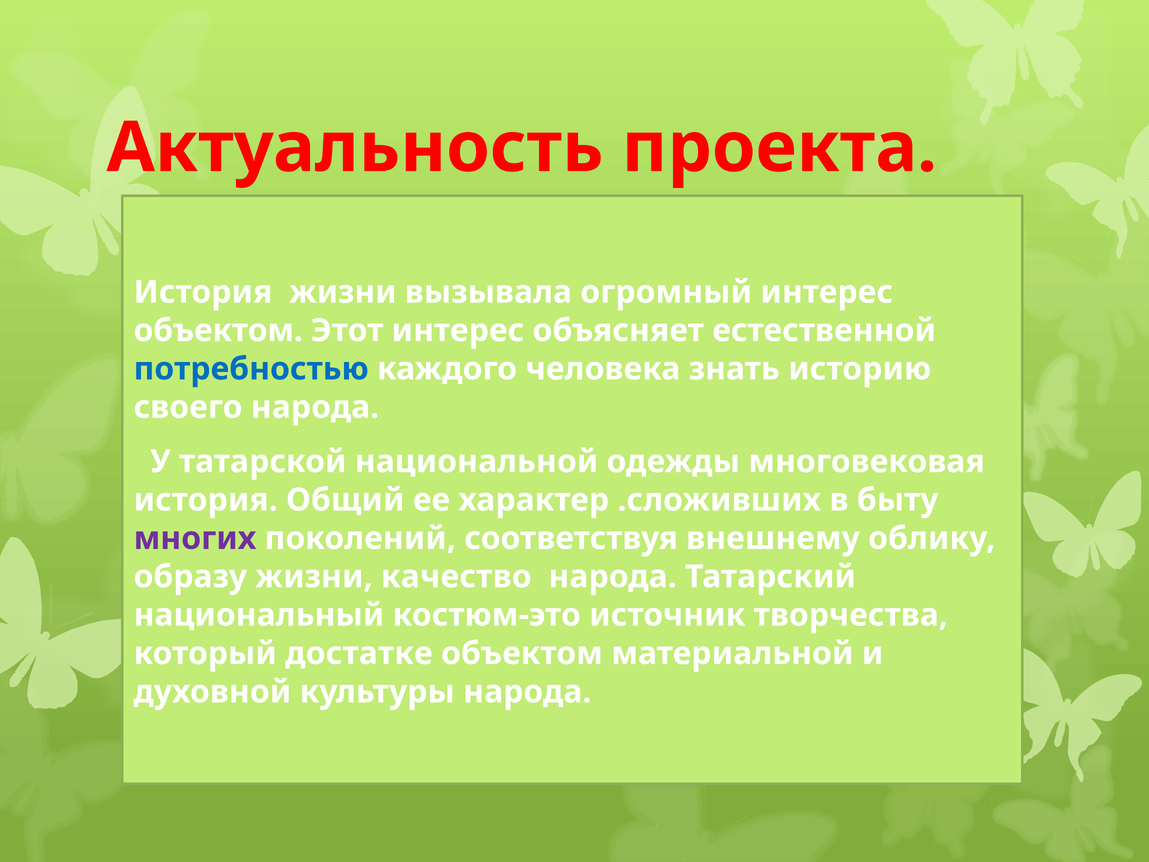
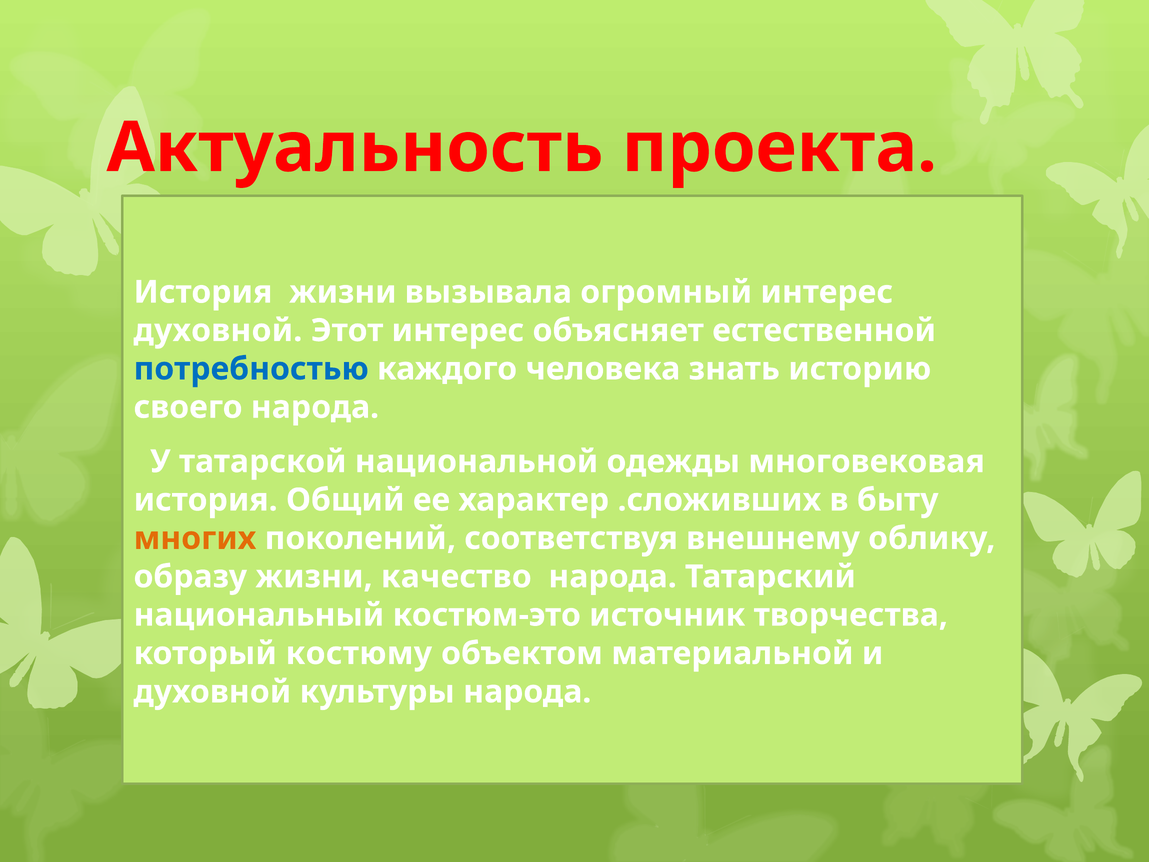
объектом at (218, 330): объектом -> духовной
многих colour: purple -> orange
достатке: достатке -> костюму
